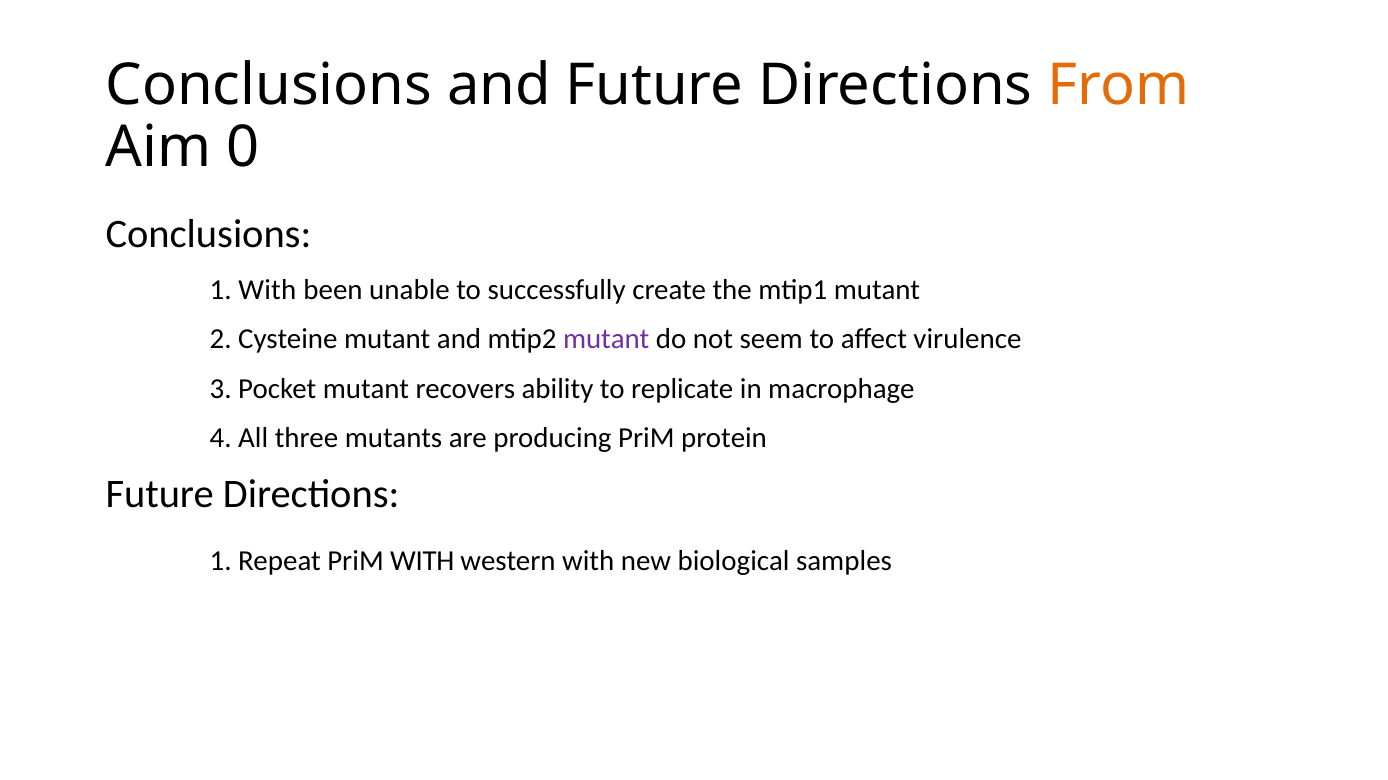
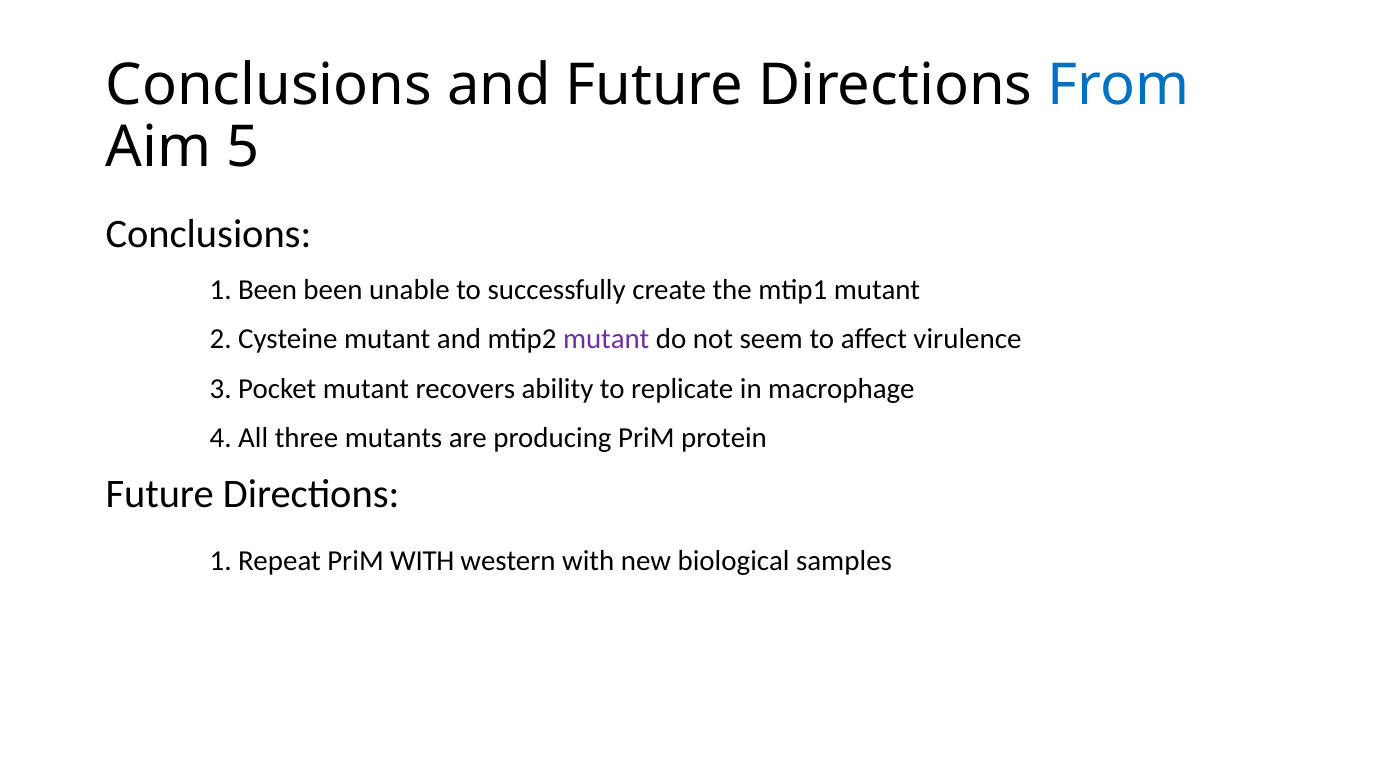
From colour: orange -> blue
0: 0 -> 5
1 With: With -> Been
